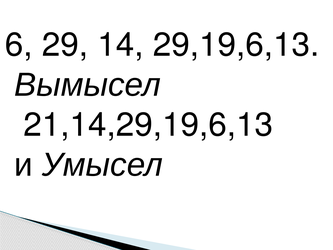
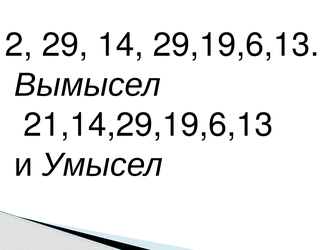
6: 6 -> 2
